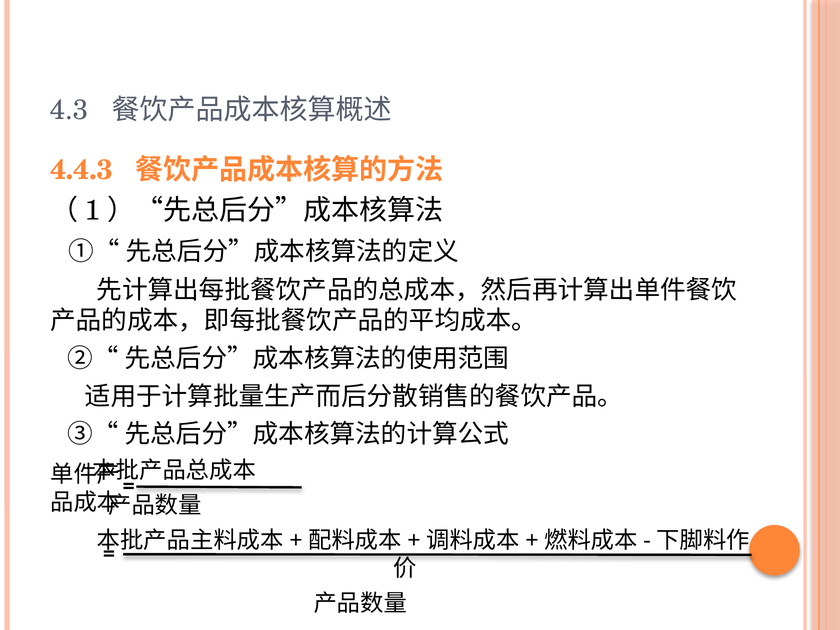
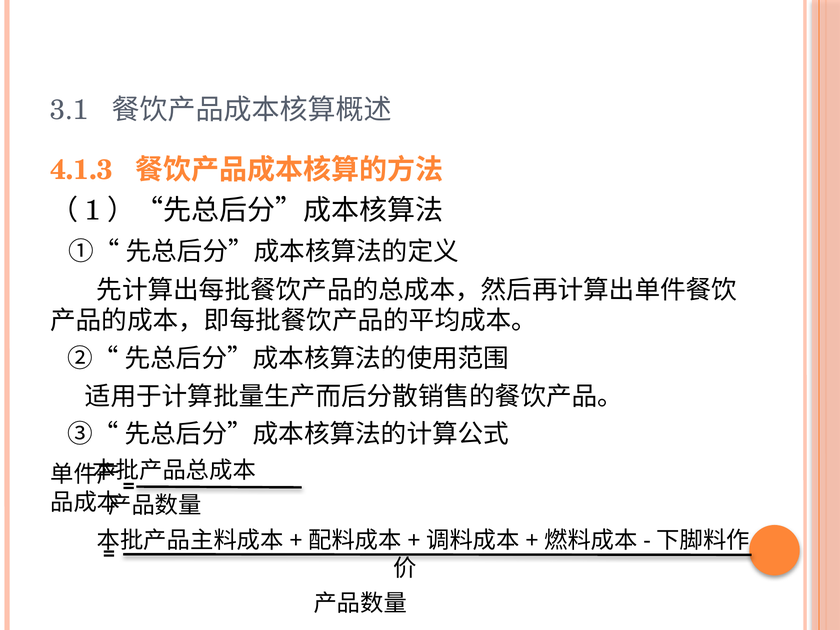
4.3: 4.3 -> 3.1
4.4.3: 4.4.3 -> 4.1.3
